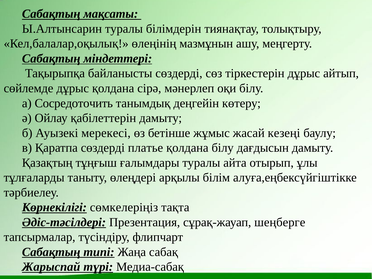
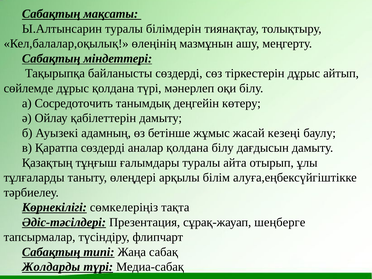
қолдана сірә: сірә -> түрі
мерекесі: мерекесі -> адамның
платье: платье -> аналар
Жарыспай: Жарыспай -> Жолдарды
